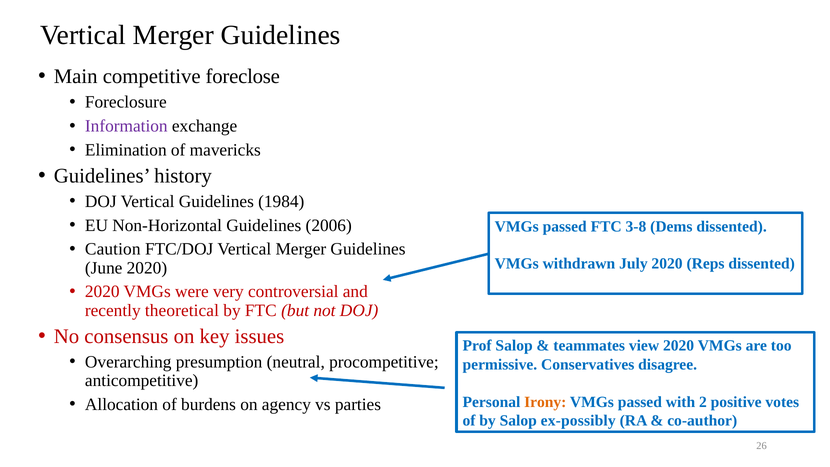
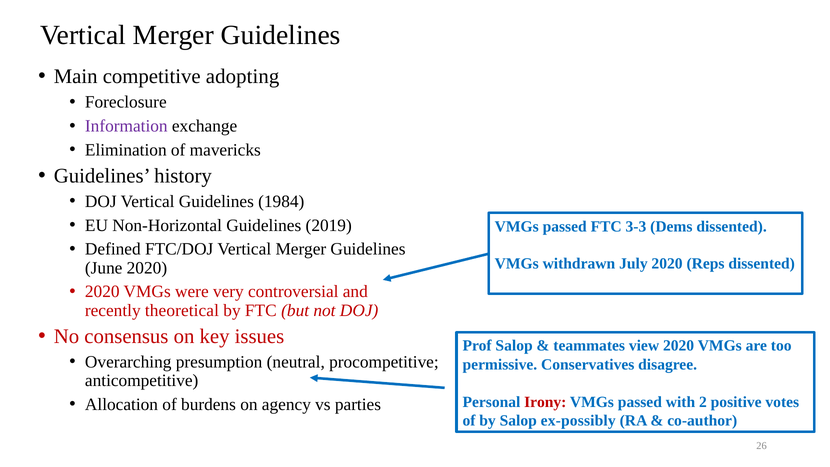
foreclose: foreclose -> adopting
2006: 2006 -> 2019
3-8: 3-8 -> 3-3
Caution: Caution -> Defined
Irony colour: orange -> red
